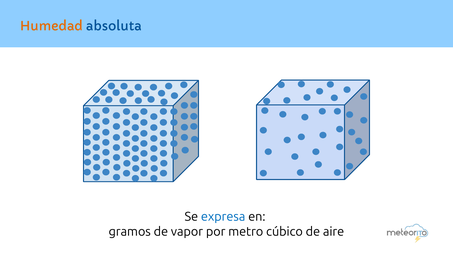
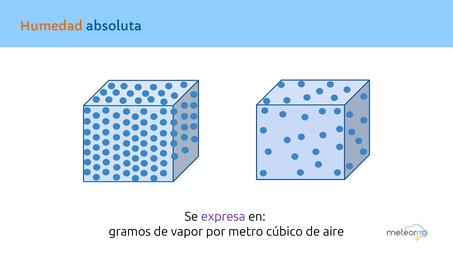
expresa colour: blue -> purple
